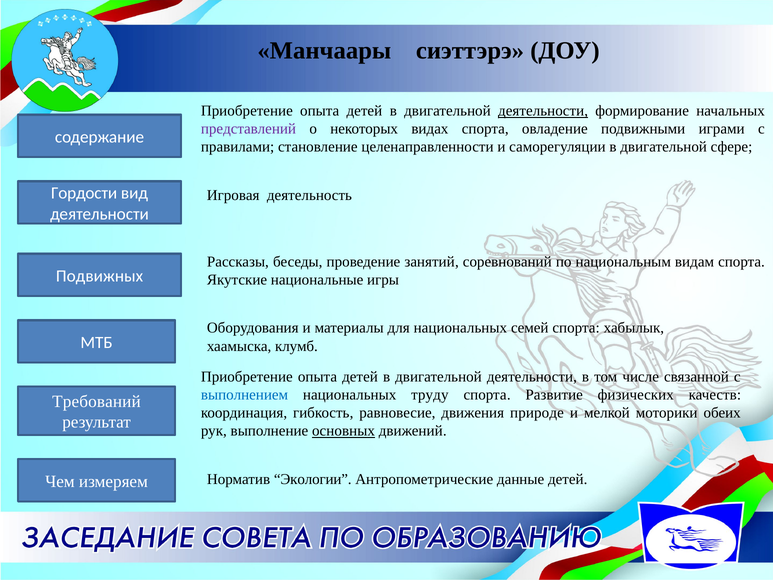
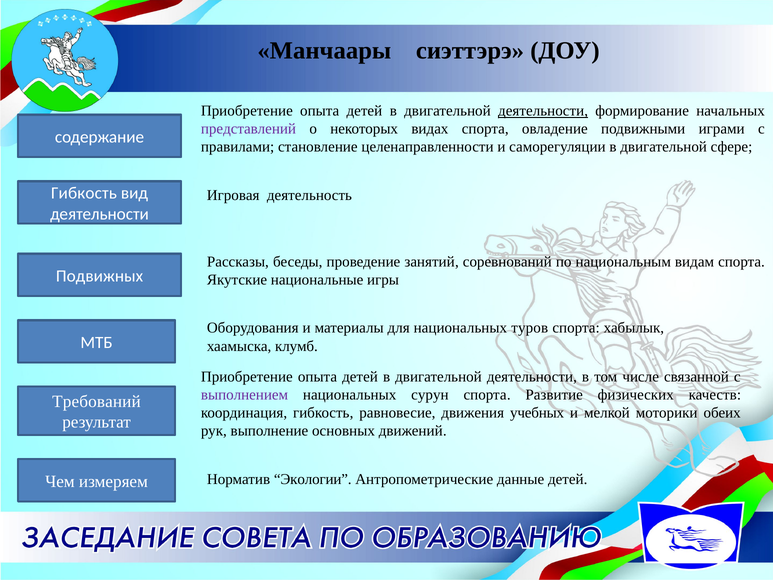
Гордости at (84, 193): Гордости -> Гибкость
семей: семей -> туров
выполнением colour: blue -> purple
труду: труду -> сурун
природе: природе -> учебных
основных underline: present -> none
